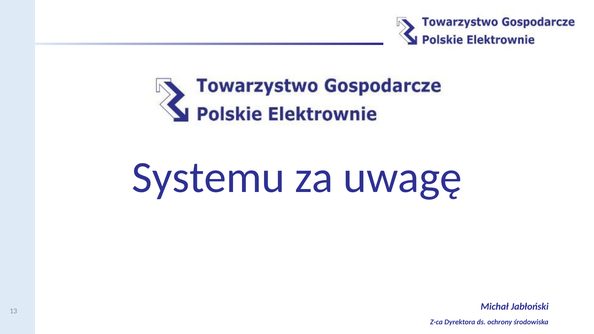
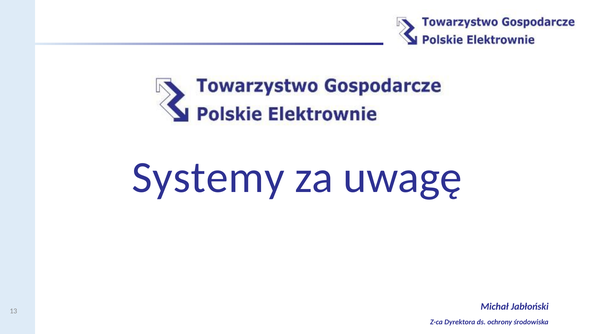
Systemu: Systemu -> Systemy
